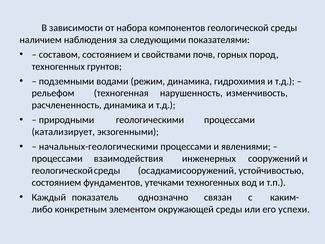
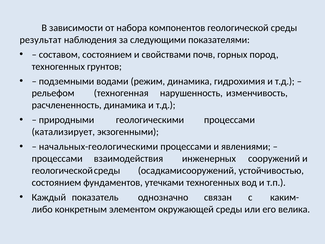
наличием: наличием -> результат
успехи: успехи -> велика
